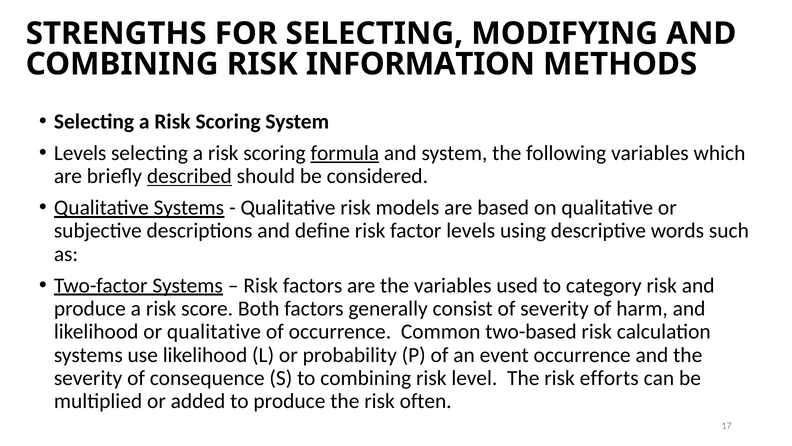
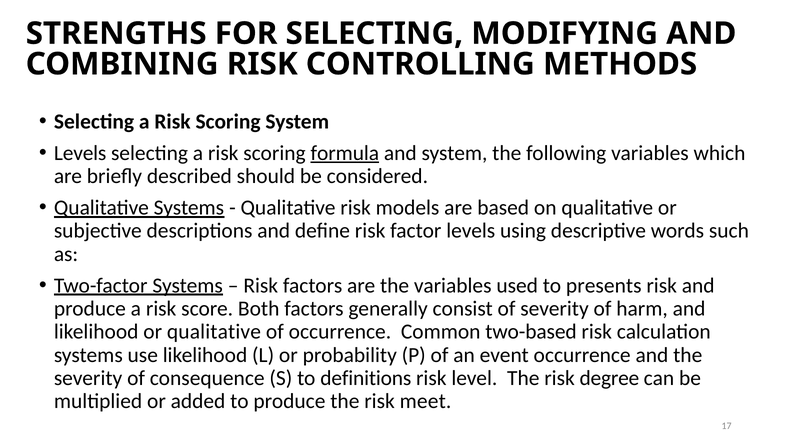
INFORMATION: INFORMATION -> CONTROLLING
described underline: present -> none
category: category -> presents
to combining: combining -> definitions
efforts: efforts -> degree
often: often -> meet
